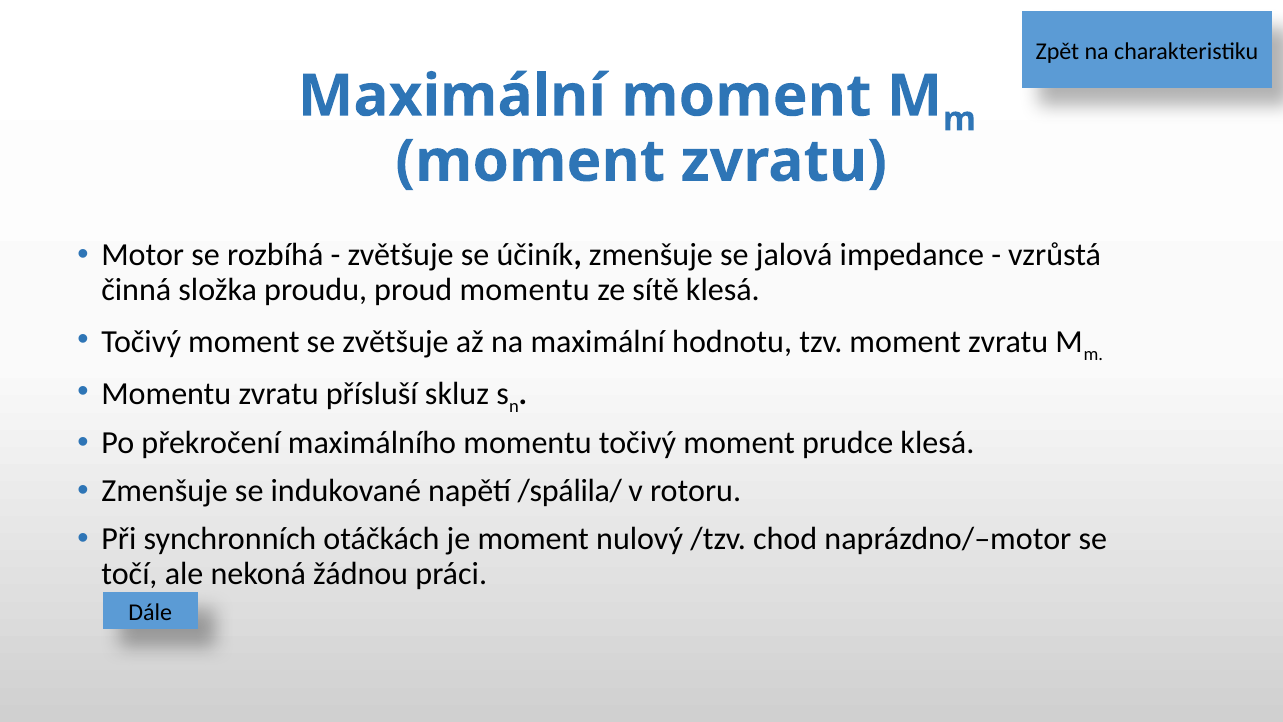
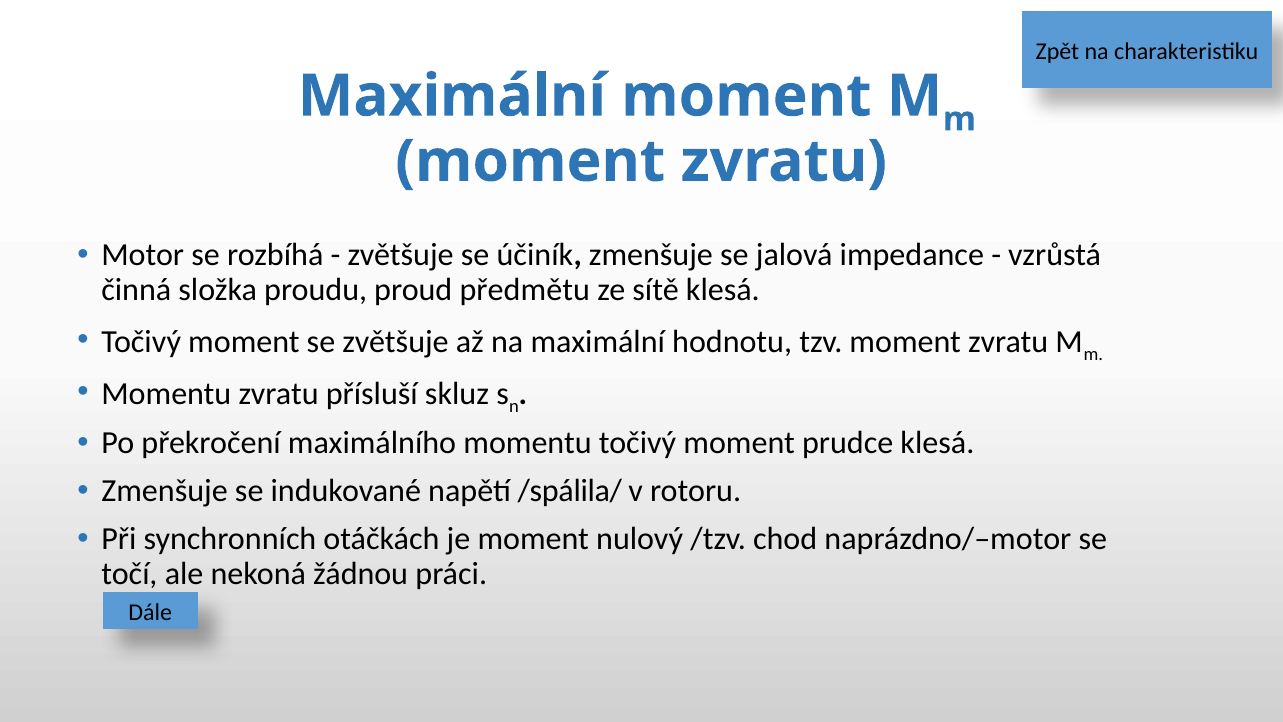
proud momentu: momentu -> předmětu
